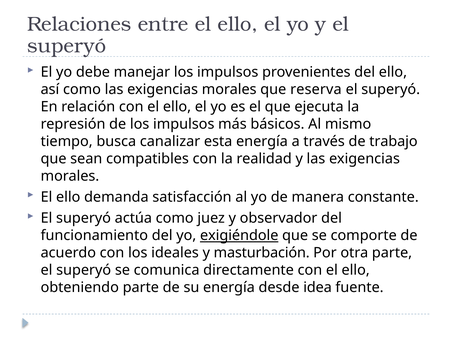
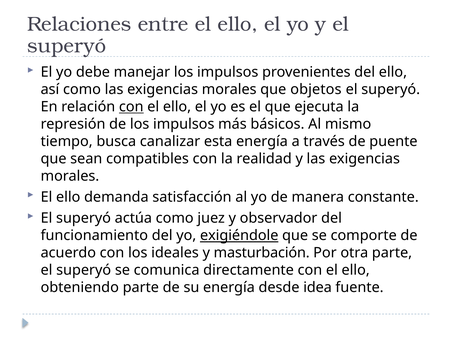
reserva: reserva -> objetos
con at (131, 107) underline: none -> present
trabajo: trabajo -> puente
